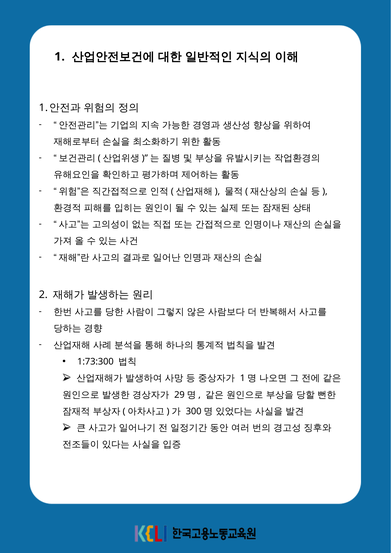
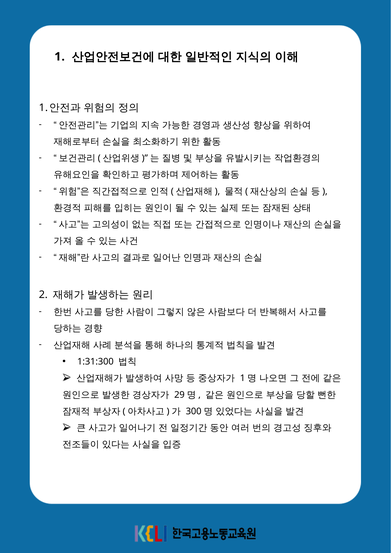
1:73:300: 1:73:300 -> 1:31:300
